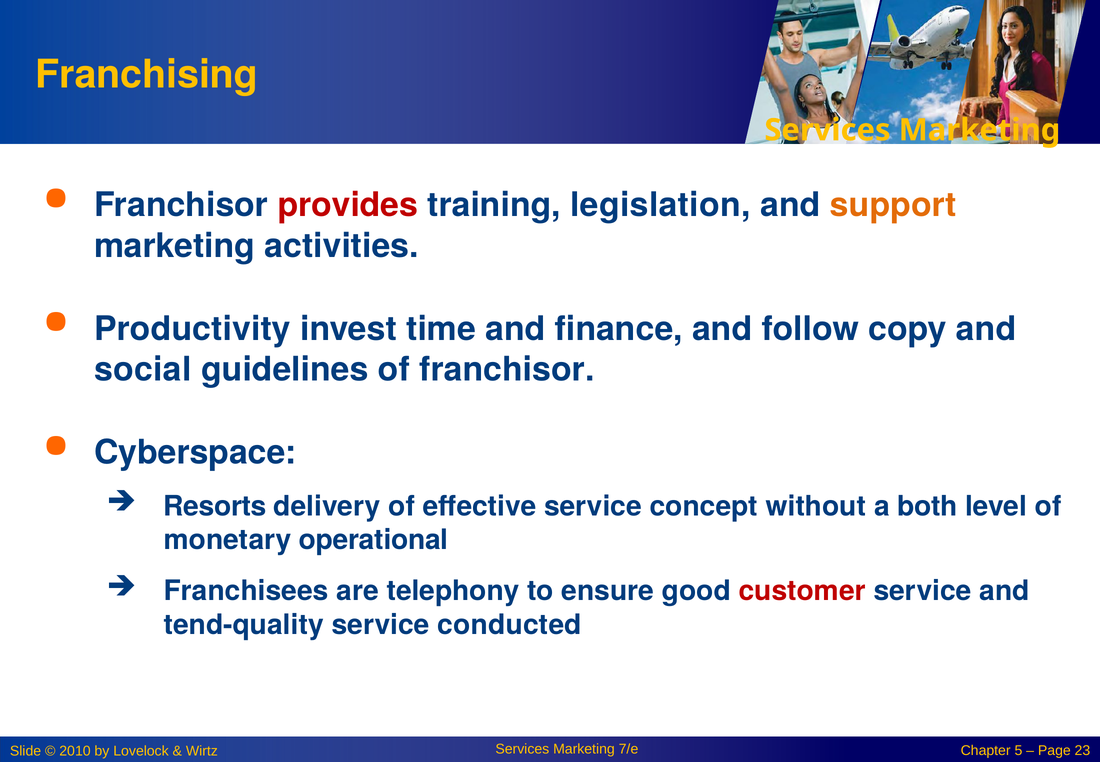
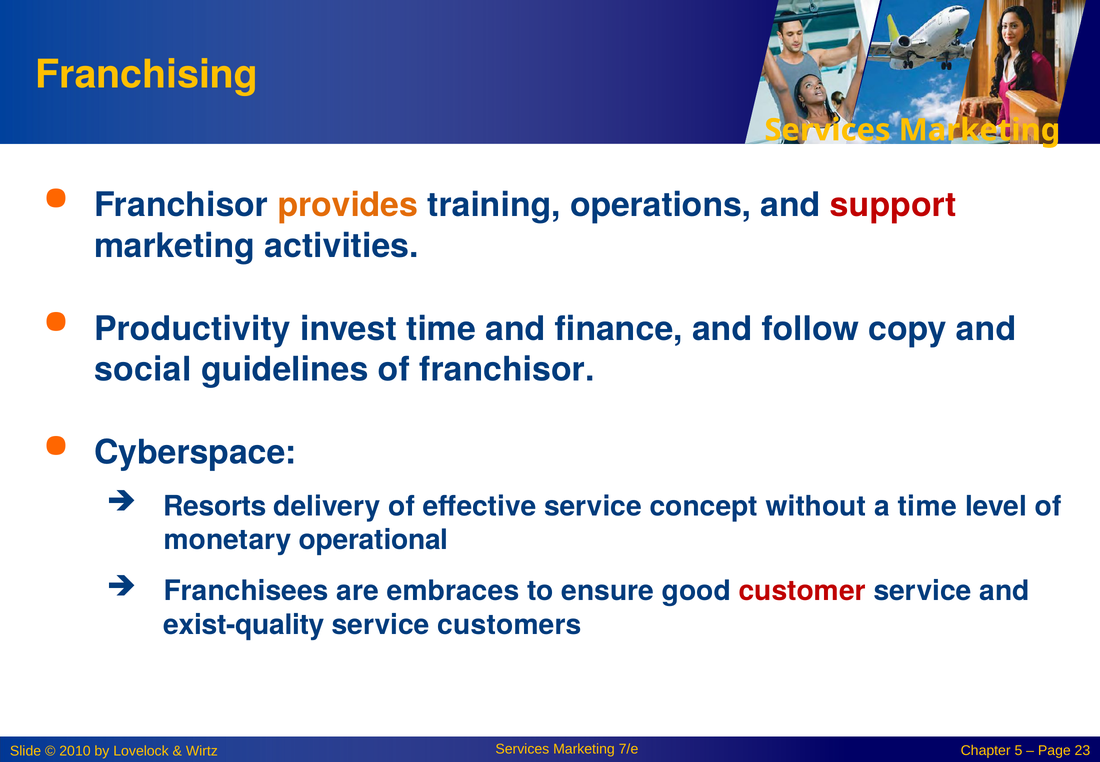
provides colour: red -> orange
legislation: legislation -> operations
support colour: orange -> red
a both: both -> time
telephony: telephony -> embraces
tend-quality: tend-quality -> exist-quality
conducted: conducted -> customers
